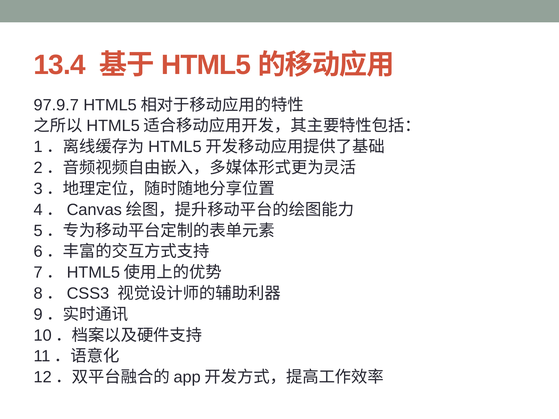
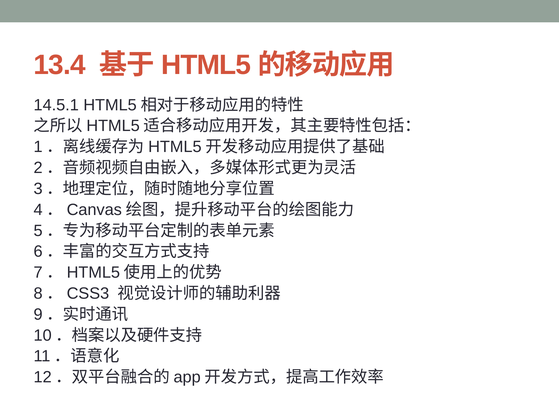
97.9.7: 97.9.7 -> 14.5.1
